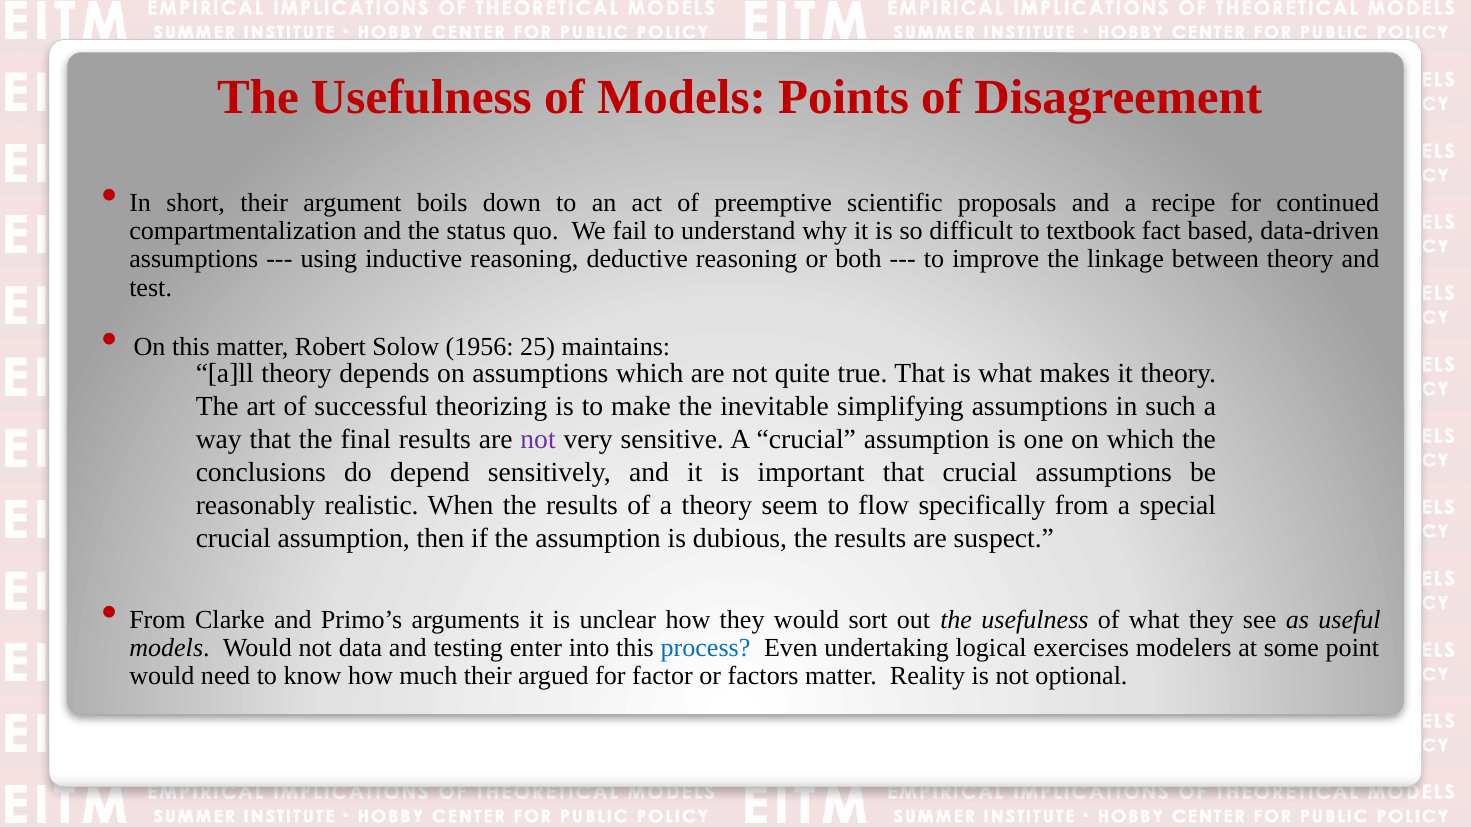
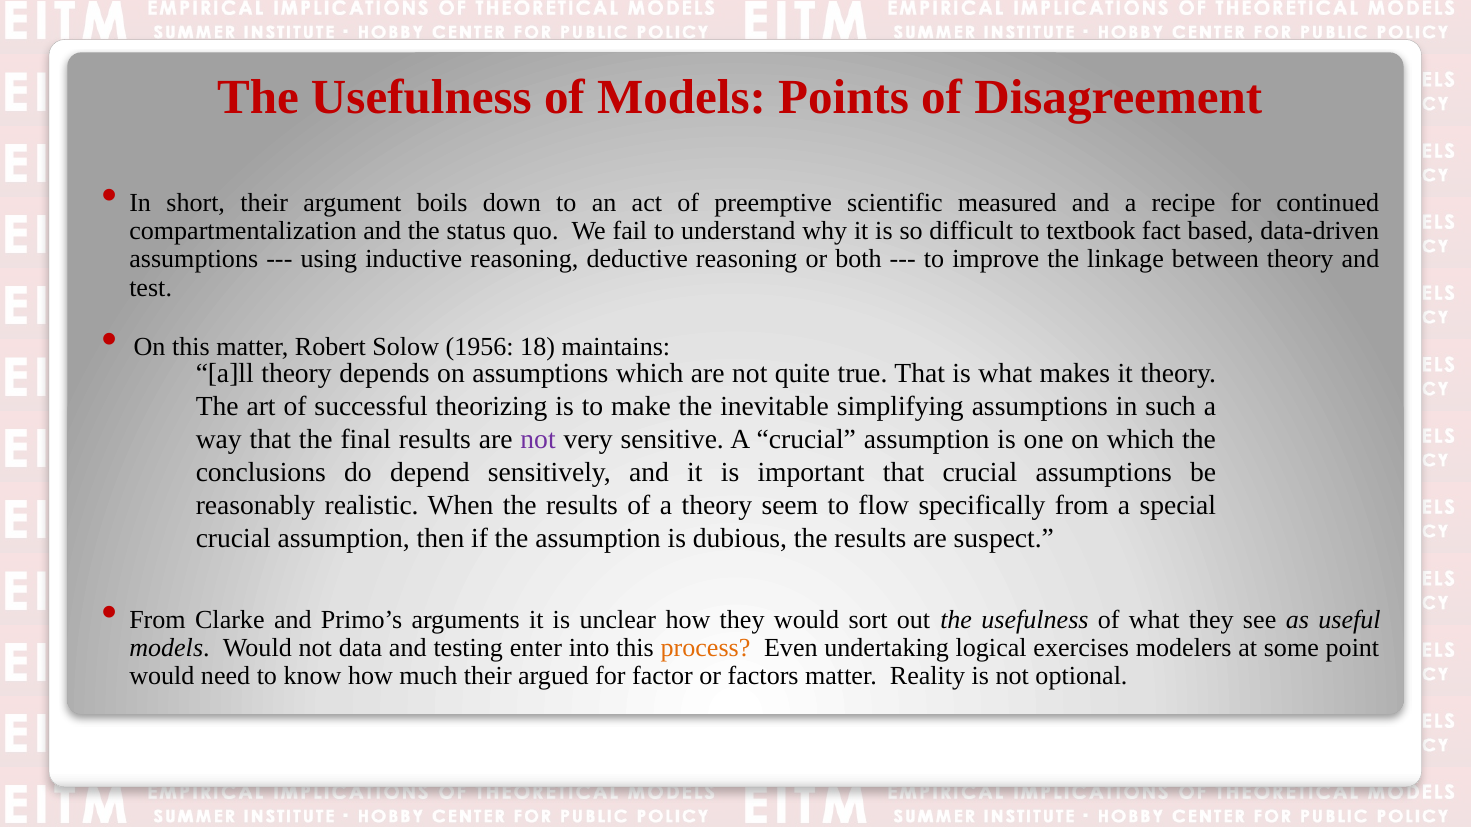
proposals: proposals -> measured
25: 25 -> 18
process colour: blue -> orange
